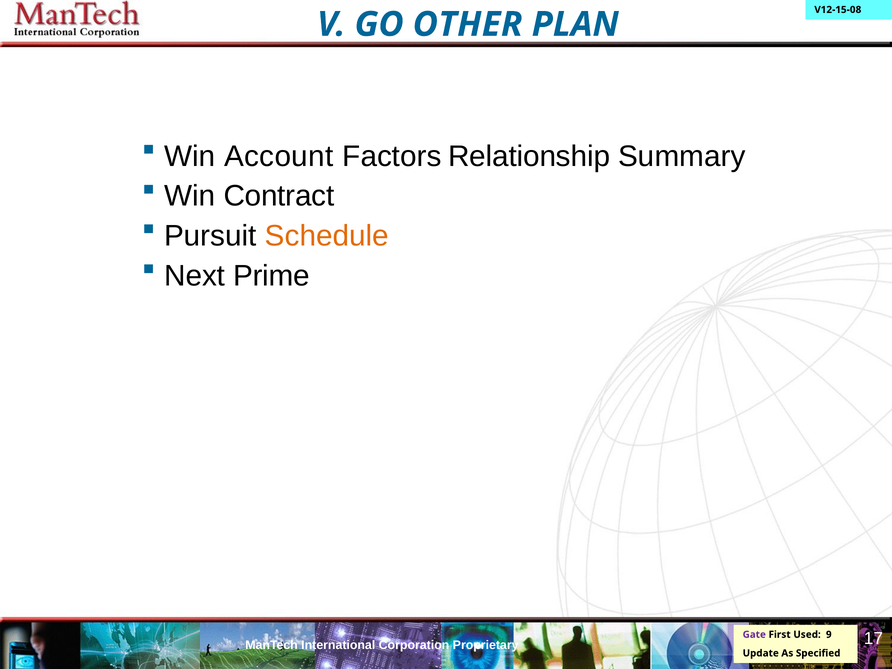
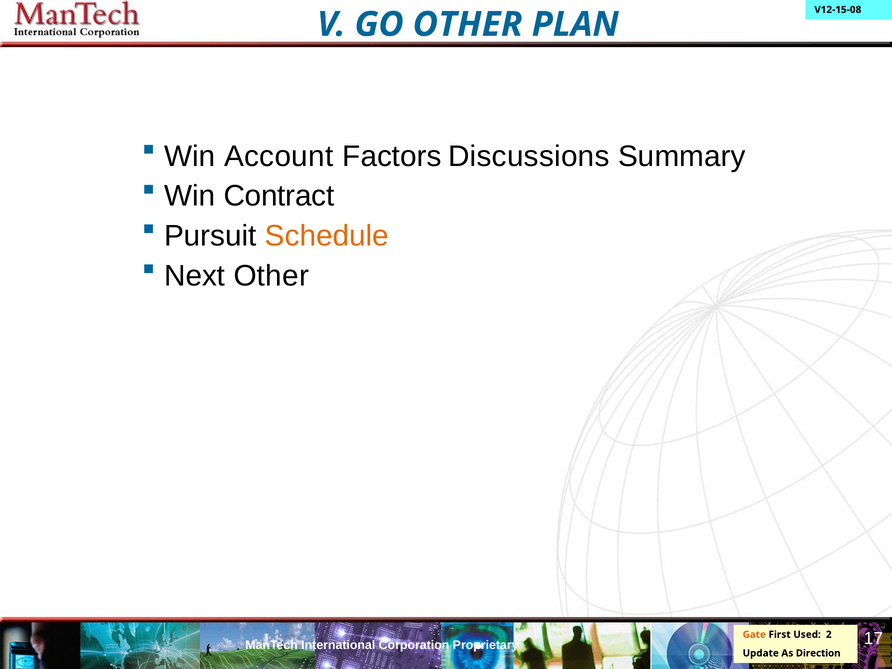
Relationship: Relationship -> Discussions
Next Prime: Prime -> Other
Gate colour: purple -> orange
9: 9 -> 2
Specified: Specified -> Direction
